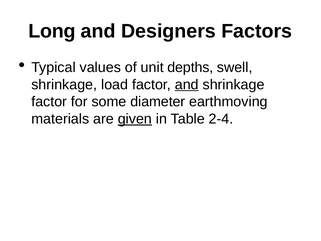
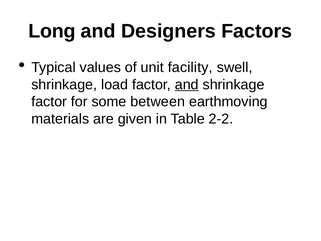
depths: depths -> facility
diameter: diameter -> between
given underline: present -> none
2-4: 2-4 -> 2-2
